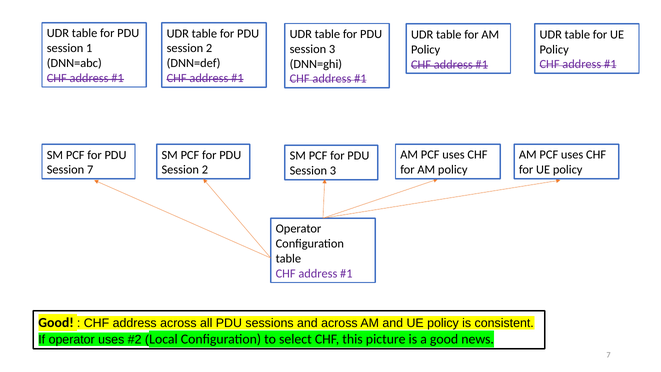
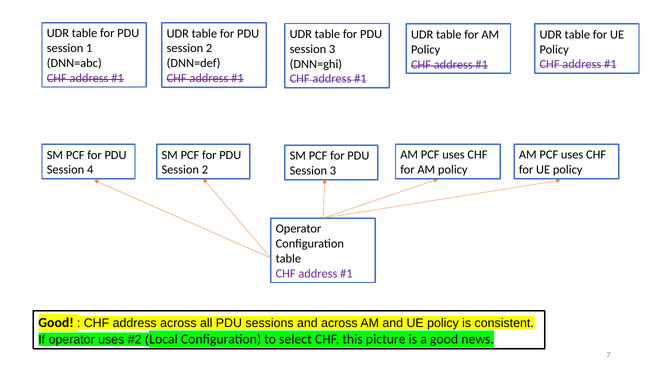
Session 7: 7 -> 4
